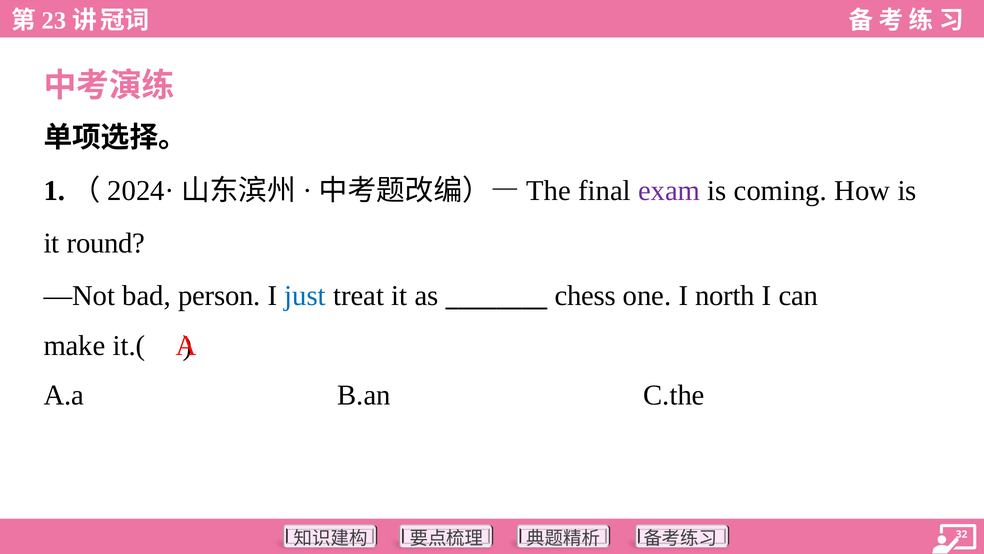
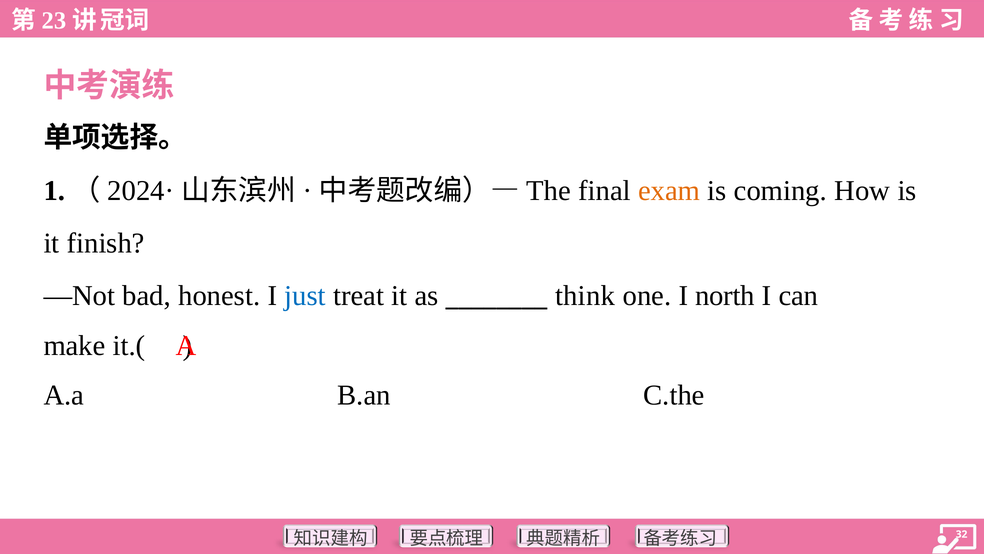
exam colour: purple -> orange
round: round -> finish
person: person -> honest
chess: chess -> think
